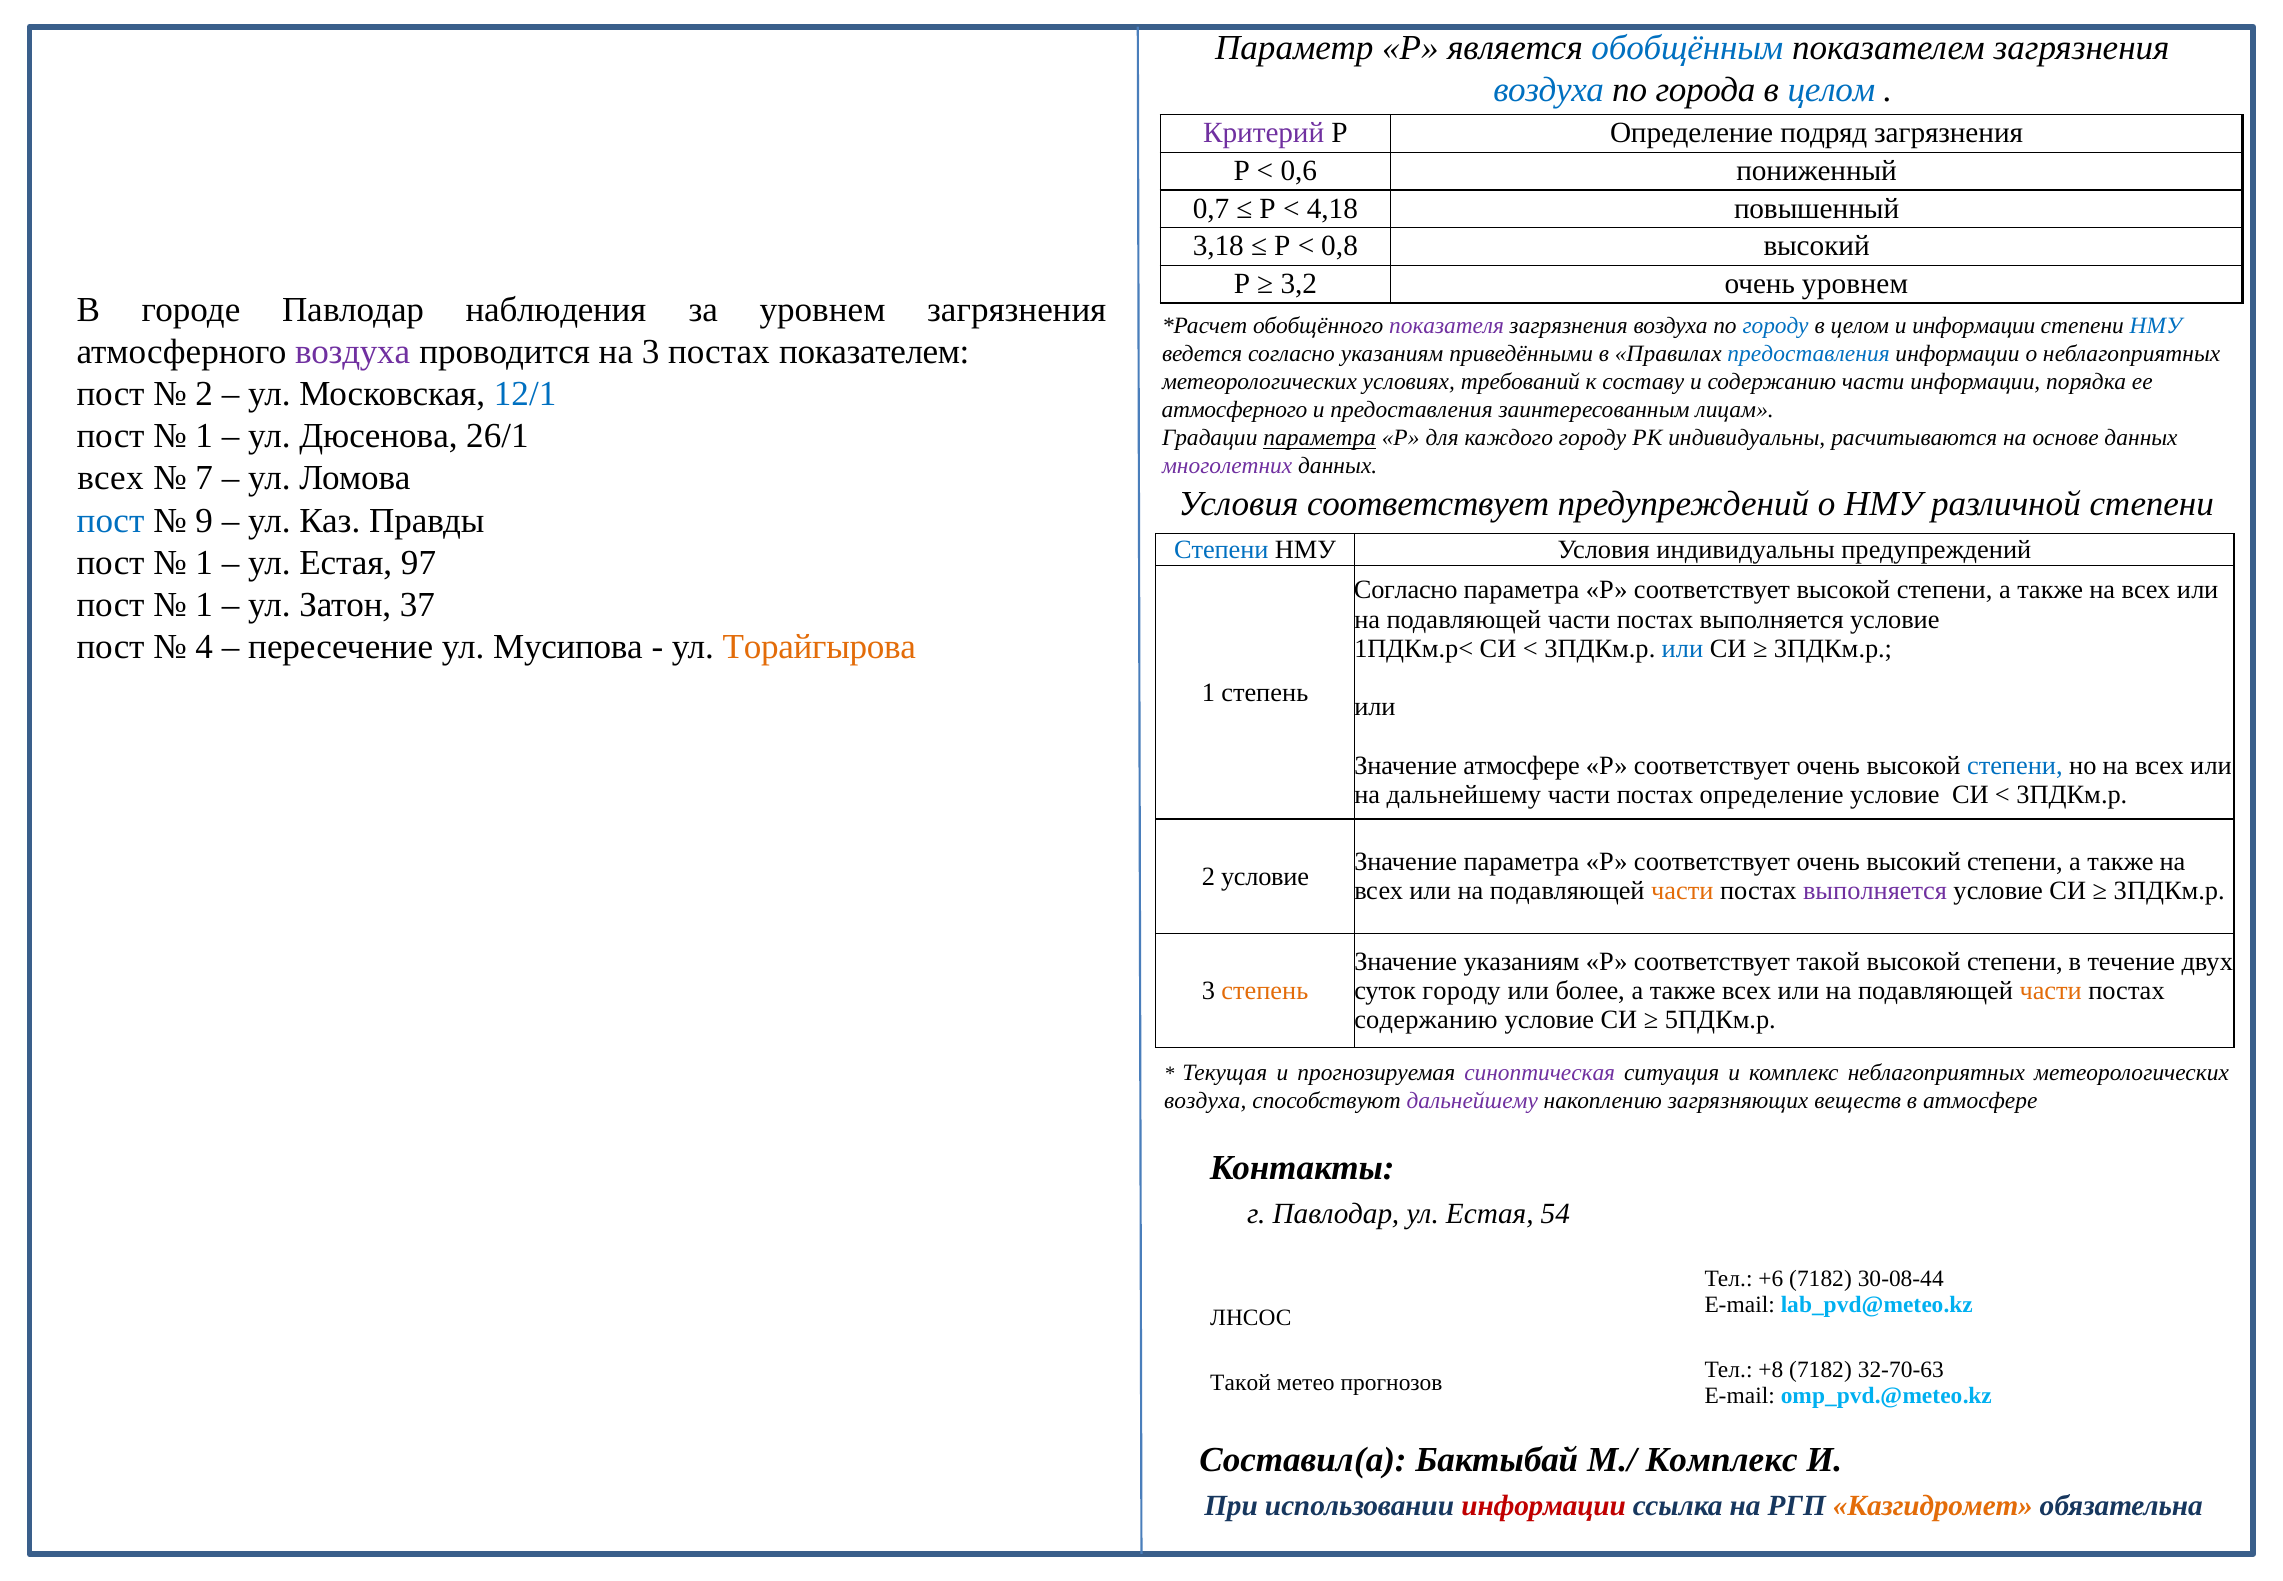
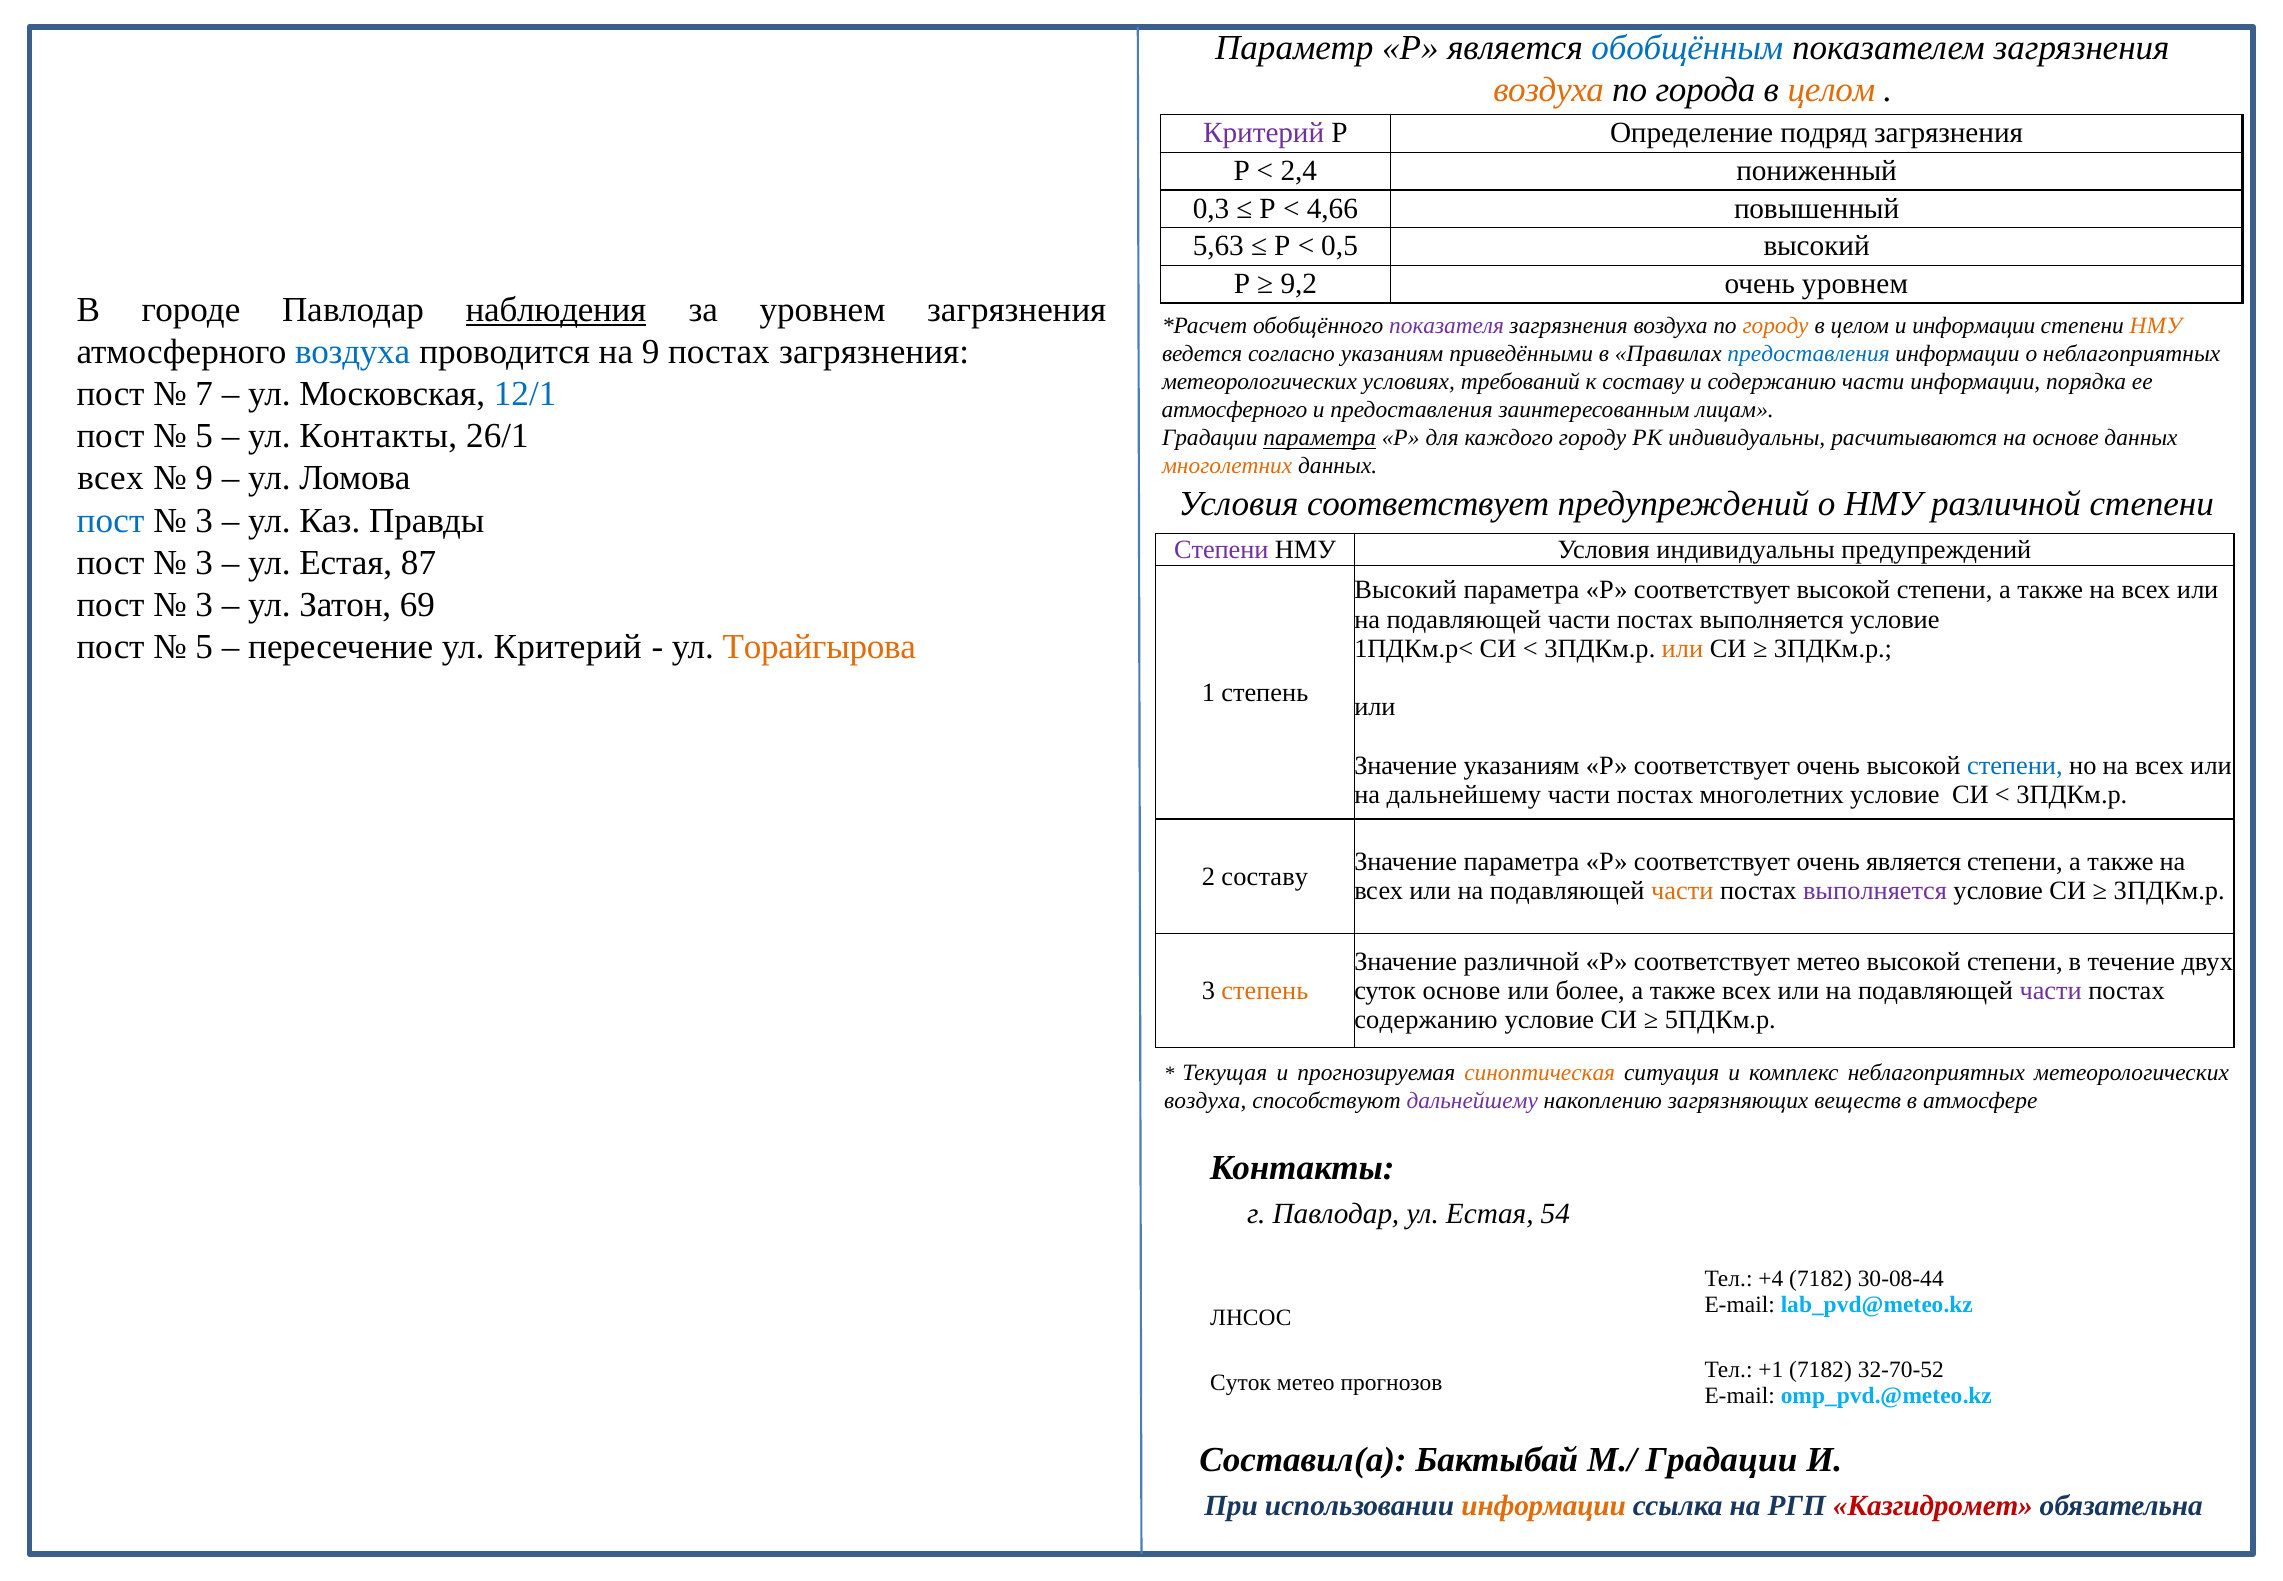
воздуха at (1549, 90) colour: blue -> orange
целом at (1831, 90) colour: blue -> orange
0,6: 0,6 -> 2,4
0,7: 0,7 -> 0,3
4,18: 4,18 -> 4,66
3,18: 3,18 -> 5,63
0,8: 0,8 -> 0,5
3,2: 3,2 -> 9,2
наблюдения underline: none -> present
городу at (1776, 326) colour: blue -> orange
НМУ at (2156, 326) colour: blue -> orange
воздуха at (353, 352) colour: purple -> blue
на 3: 3 -> 9
постах показателем: показателем -> загрязнения
2 at (204, 394): 2 -> 7
1 at (204, 436): 1 -> 5
ул Дюсенова: Дюсенова -> Контакты
многолетних at (1227, 466) colour: purple -> orange
7 at (204, 478): 7 -> 9
9 at (204, 520): 9 -> 3
Степени at (1221, 549) colour: blue -> purple
1 at (204, 562): 1 -> 3
97: 97 -> 87
Согласно at (1406, 590): Согласно -> Высокий
1 at (204, 605): 1 -> 3
37: 37 -> 69
4 at (204, 647): 4 -> 5
ул Мусипова: Мусипова -> Критерий
или at (1682, 648) colour: blue -> orange
Значение атмосфере: атмосфере -> указаниям
постах определение: определение -> многолетних
очень высокий: высокий -> является
2 условие: условие -> составу
Значение указаниям: указаниям -> различной
соответствует такой: такой -> метео
суток городу: городу -> основе
части at (2051, 990) colour: orange -> purple
синоптическая colour: purple -> orange
+6: +6 -> +4
+8: +8 -> +1
32-70-63: 32-70-63 -> 32-70-52
Такой at (1241, 1382): Такой -> Суток
М./ Комплекс: Комплекс -> Градации
информации at (1544, 1505) colour: red -> orange
Казгидромет colour: orange -> red
